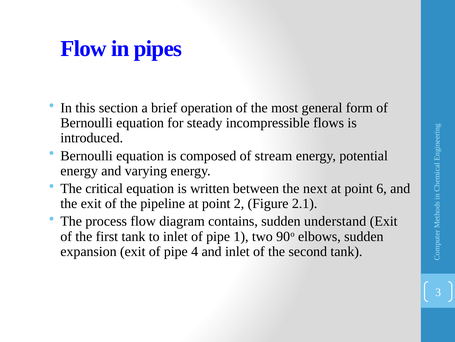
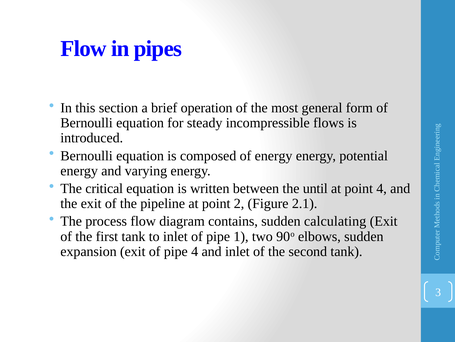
of stream: stream -> energy
next: next -> until
point 6: 6 -> 4
understand: understand -> calculating
